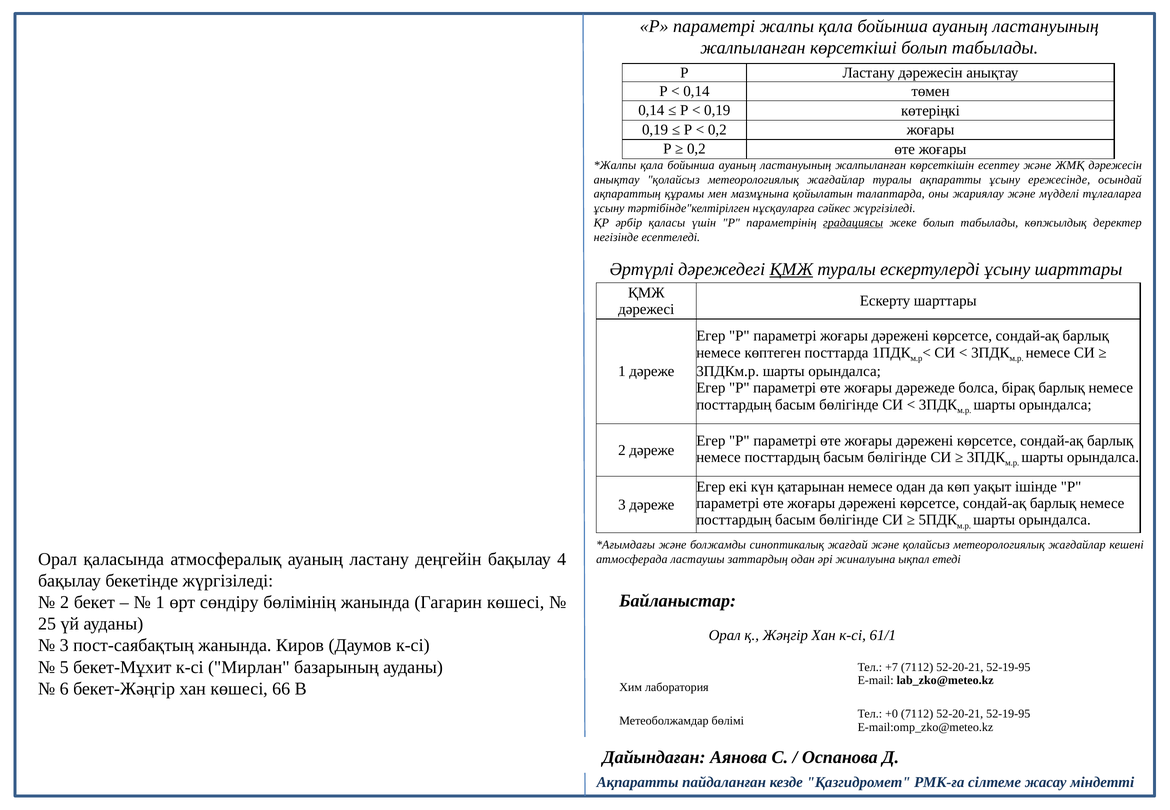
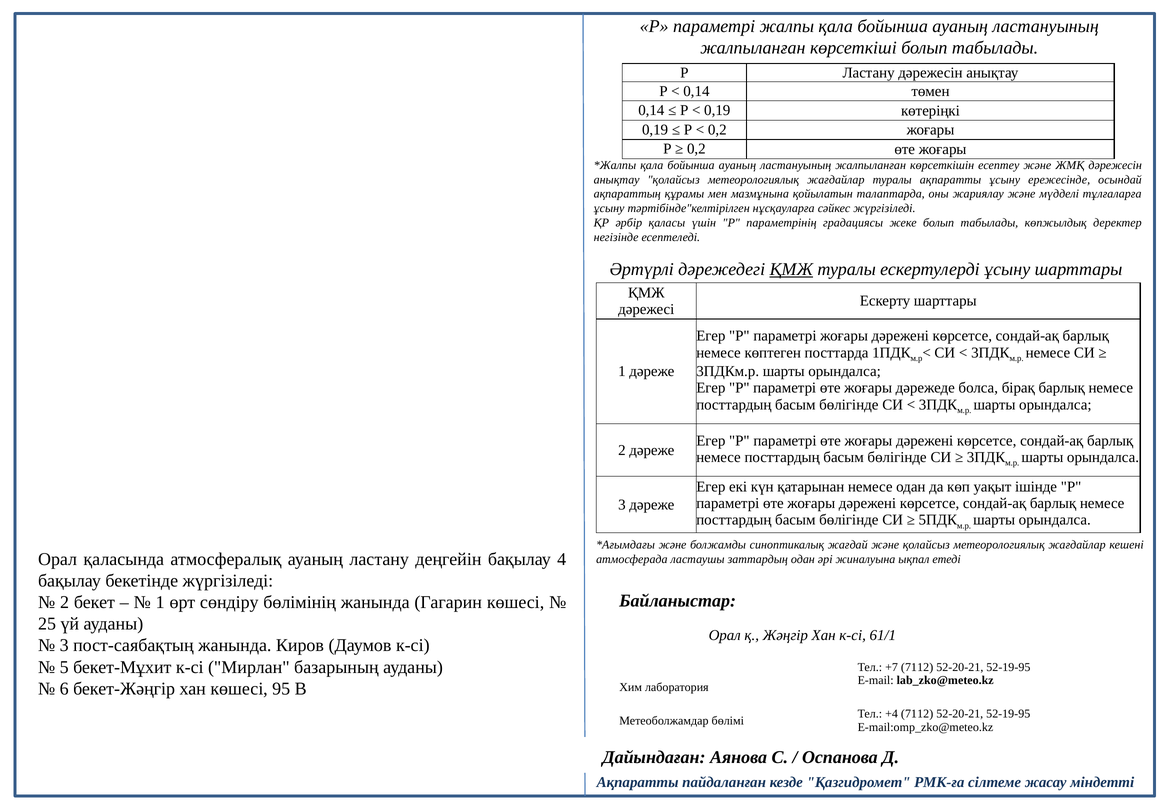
градациясы underline: present -> none
66: 66 -> 95
+0: +0 -> +4
